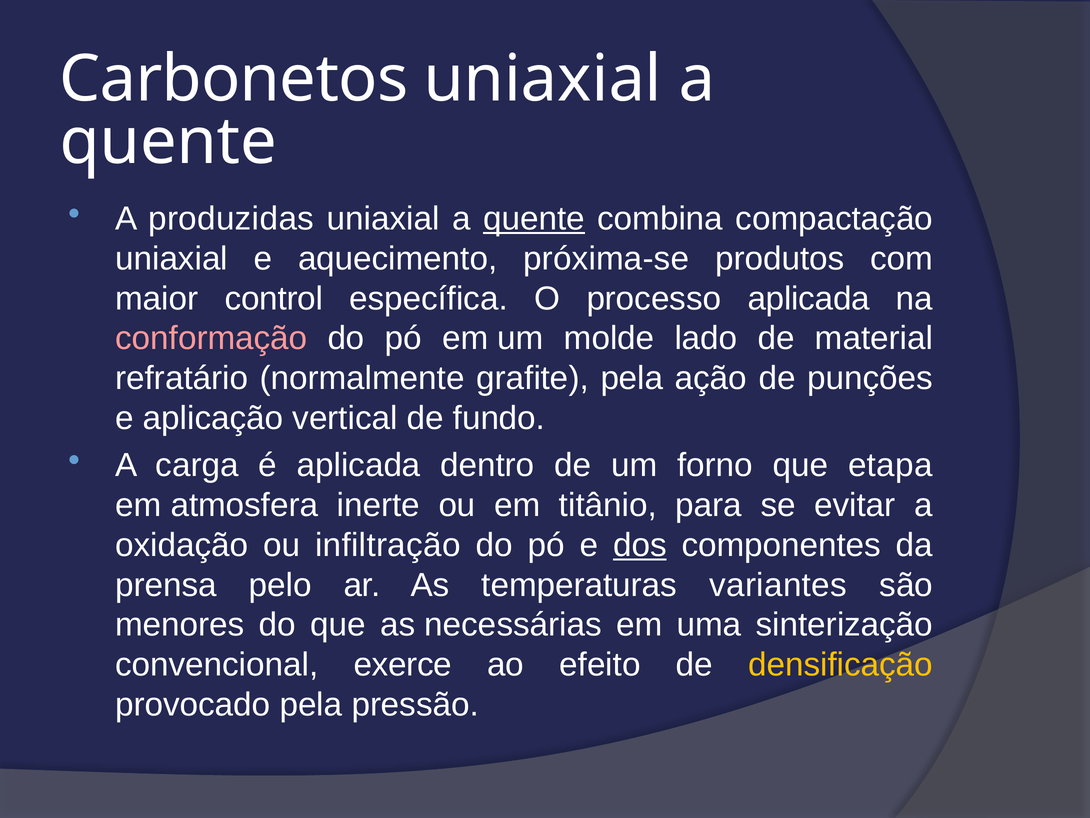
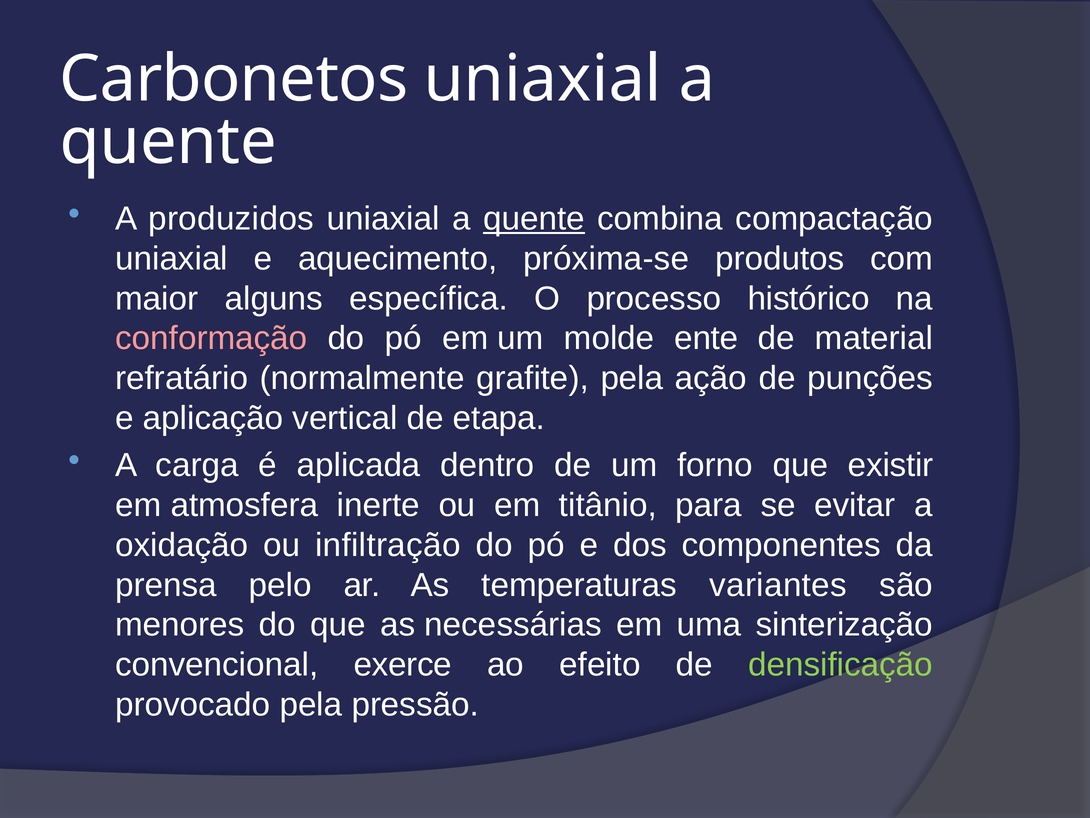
produzidas: produzidas -> produzidos
control: control -> alguns
processo aplicada: aplicada -> histórico
lado: lado -> ente
fundo: fundo -> etapa
etapa: etapa -> existir
dos underline: present -> none
densificação colour: yellow -> light green
